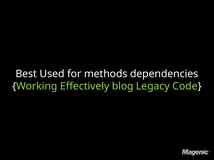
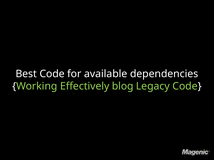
Best Used: Used -> Code
methods: methods -> available
